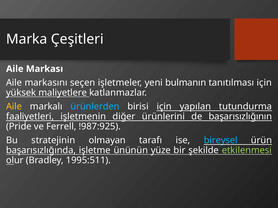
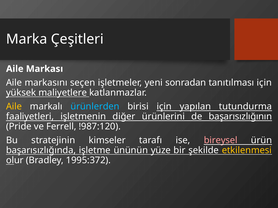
bulmanın: bulmanın -> sonradan
!987:925: !987:925 -> !987:120
olmayan: olmayan -> kimseler
bireysel colour: light blue -> pink
etkilenmesi colour: light green -> yellow
1995:511: 1995:511 -> 1995:372
